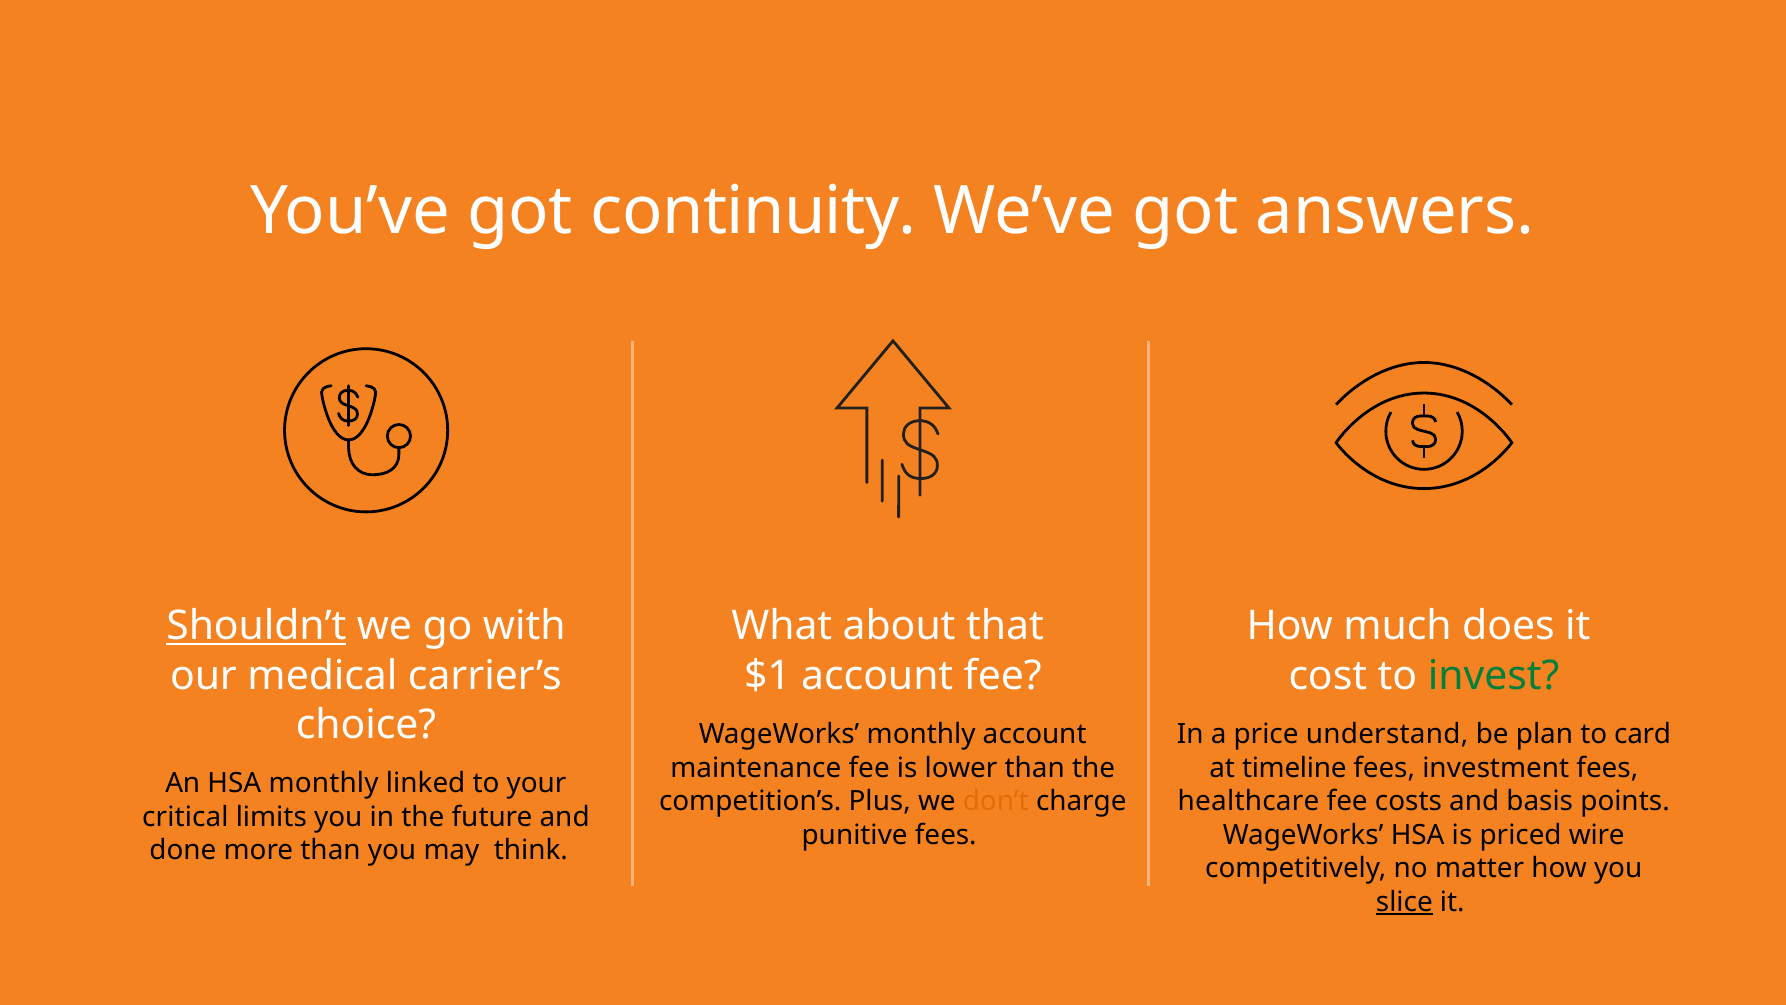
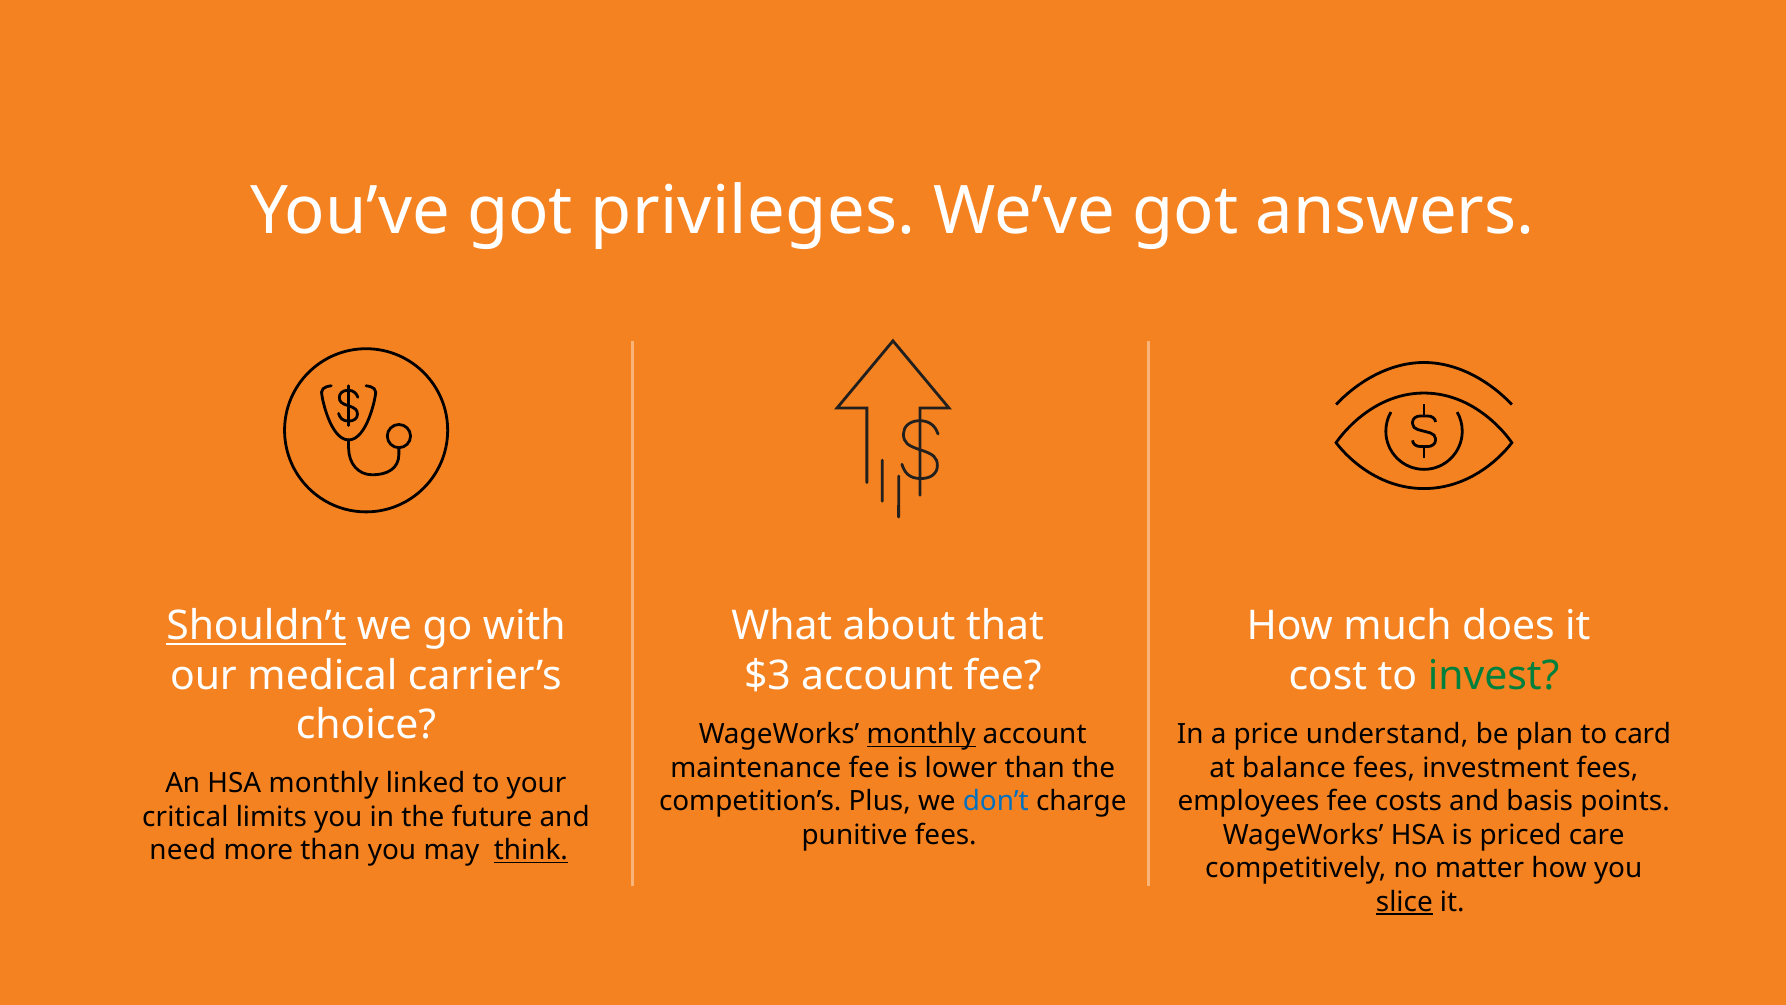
continuity: continuity -> privileges
$1: $1 -> $3
monthly at (921, 734) underline: none -> present
timeline: timeline -> balance
don’t colour: orange -> blue
healthcare: healthcare -> employees
wire: wire -> care
done: done -> need
think underline: none -> present
